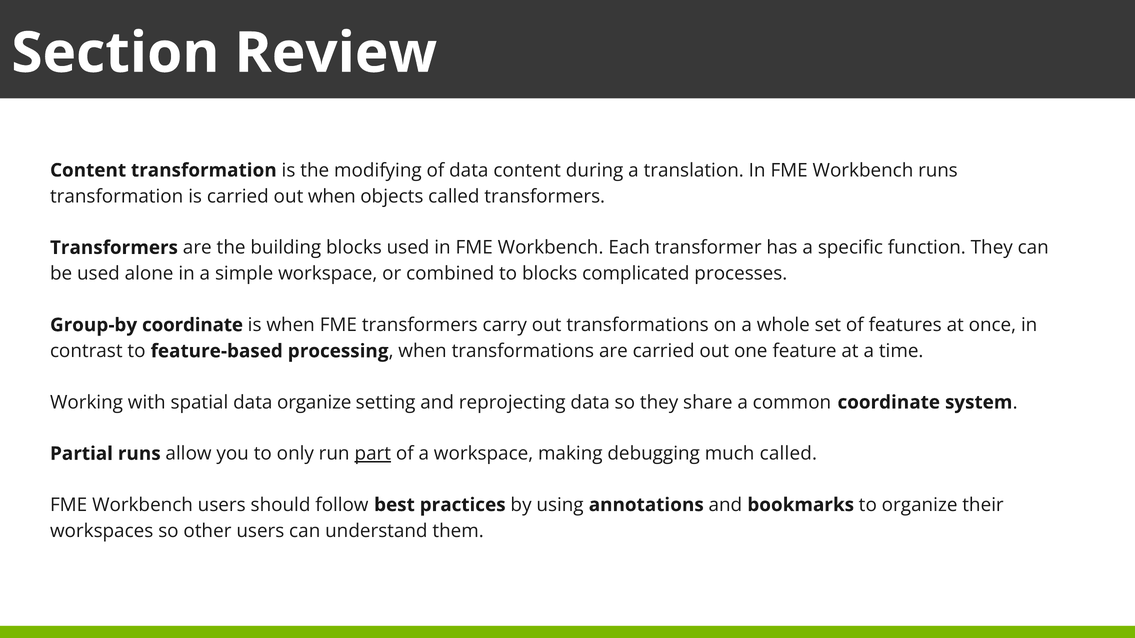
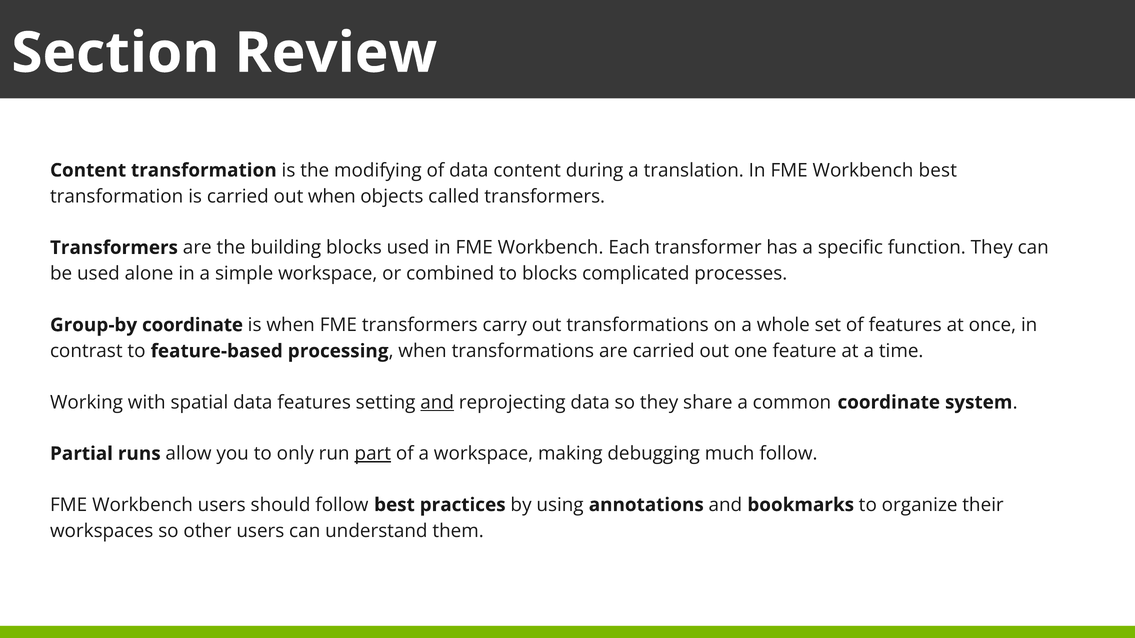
Workbench runs: runs -> best
data organize: organize -> features
and at (437, 403) underline: none -> present
much called: called -> follow
